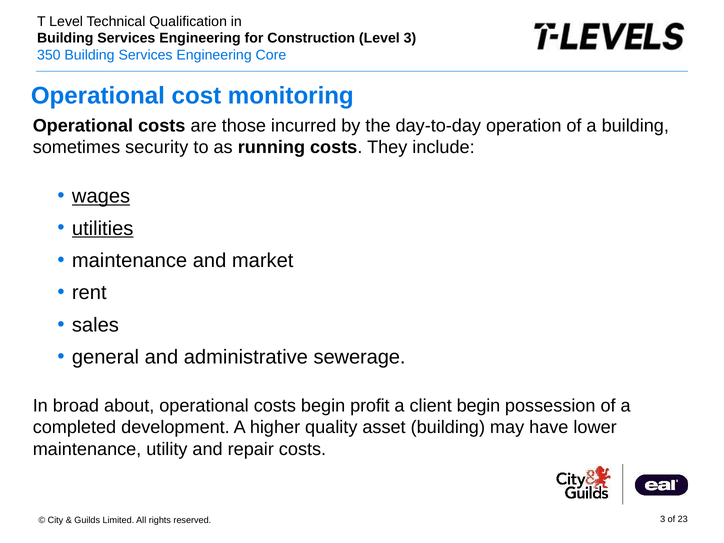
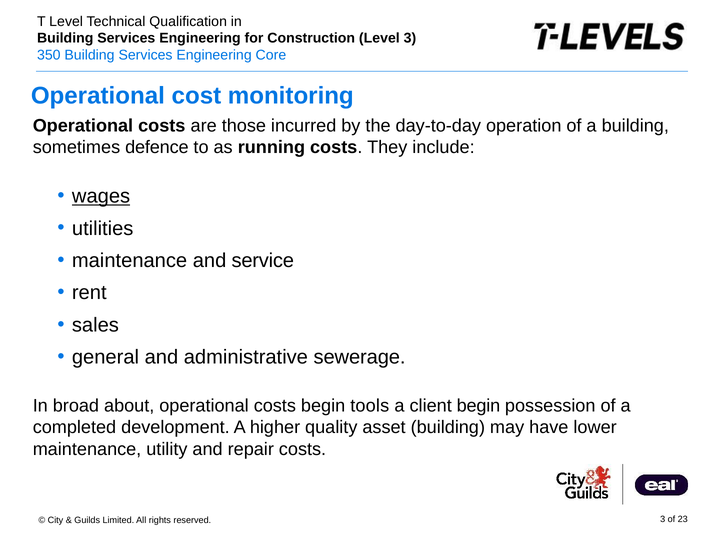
security: security -> defence
utilities underline: present -> none
market: market -> service
profit: profit -> tools
